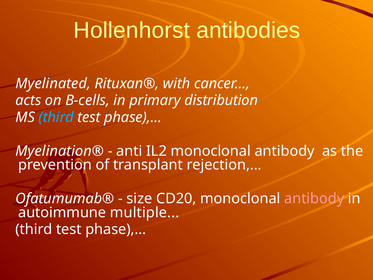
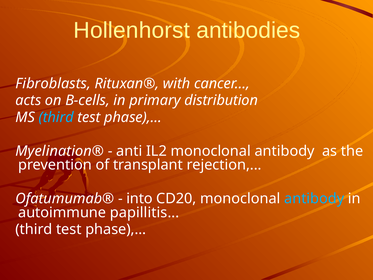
Myelinated: Myelinated -> Fibroblasts
size: size -> into
antibody at (314, 198) colour: pink -> light blue
multiple: multiple -> papillitis
